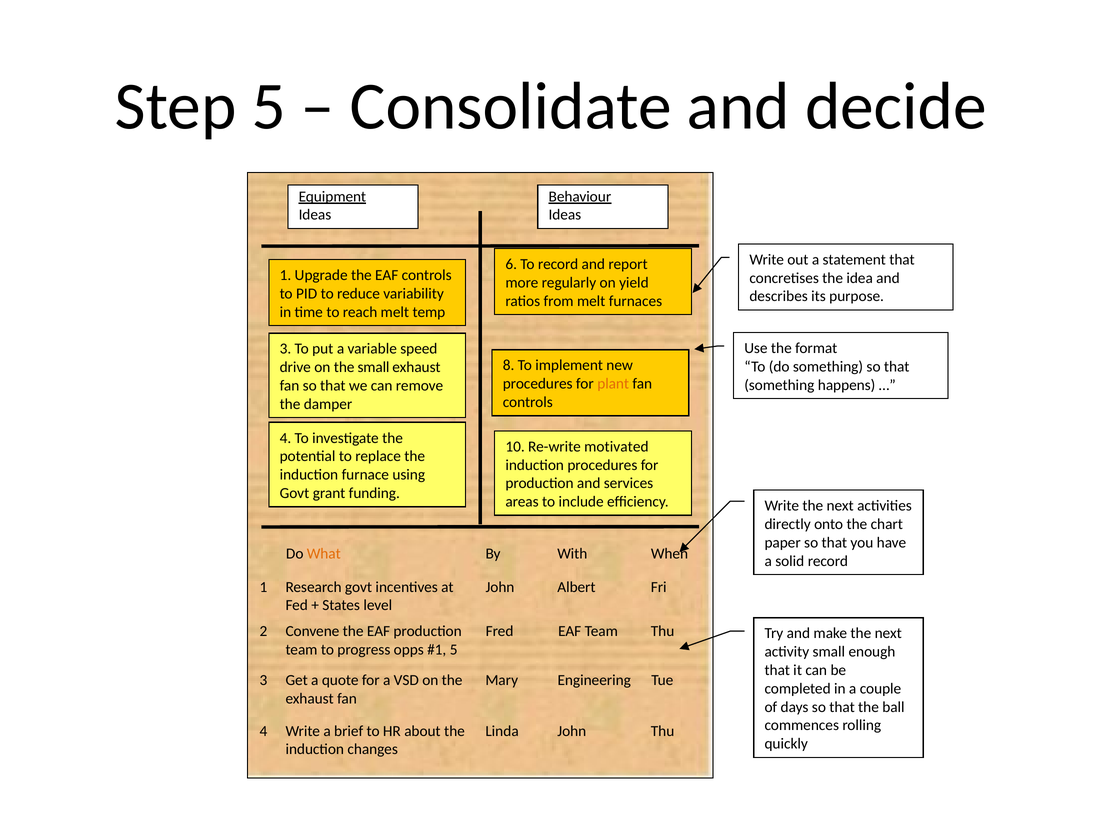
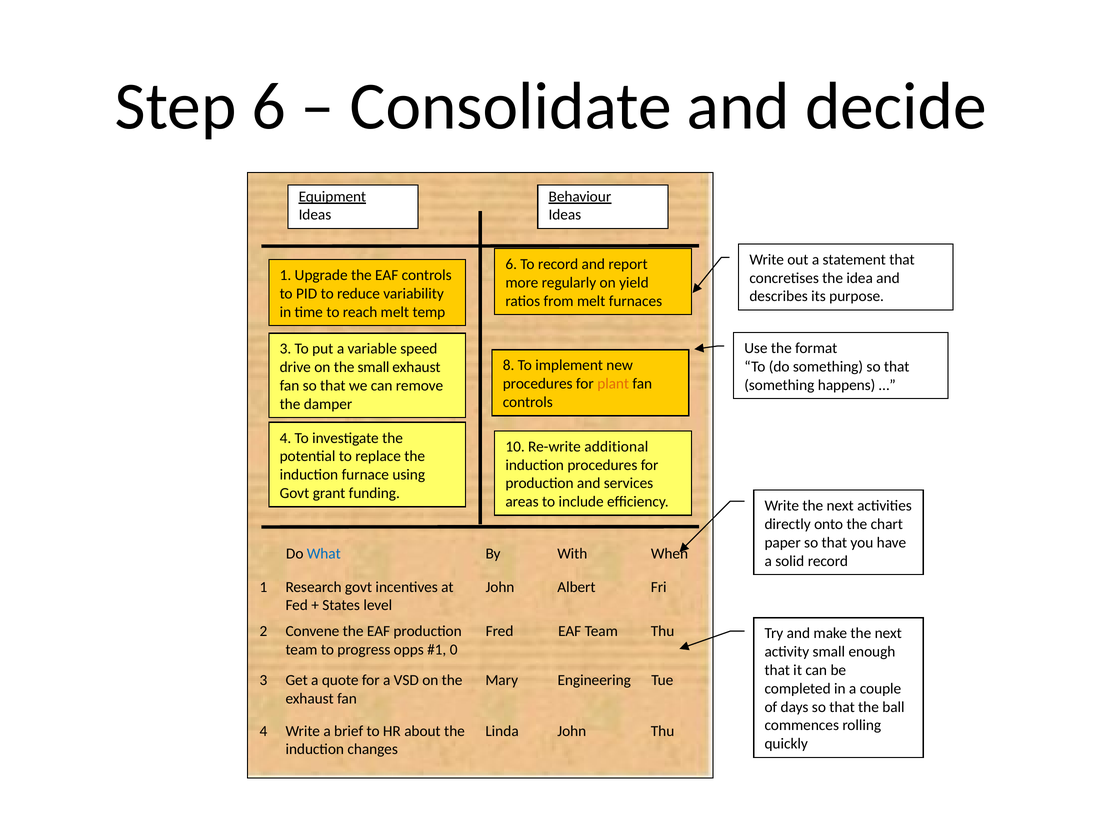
Step 5: 5 -> 6
motivated: motivated -> additional
What colour: orange -> blue
5 at (454, 650): 5 -> 0
